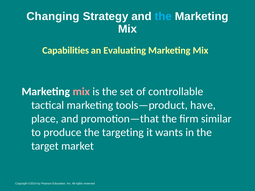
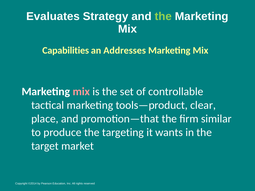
Changing: Changing -> Evaluates
the at (163, 16) colour: light blue -> light green
Evaluating: Evaluating -> Addresses
have: have -> clear
